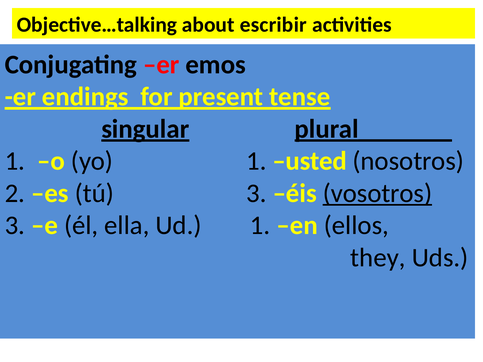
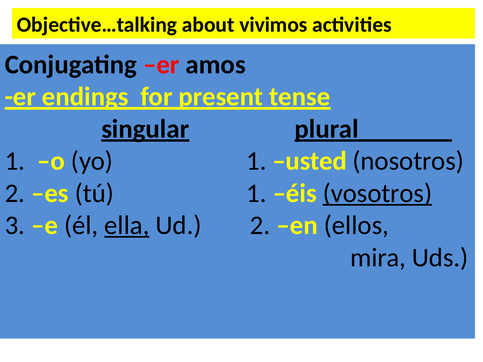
escribir: escribir -> vivimos
emos: emos -> amos
tú 3: 3 -> 1
ella underline: none -> present
Ud 1: 1 -> 2
they: they -> mira
